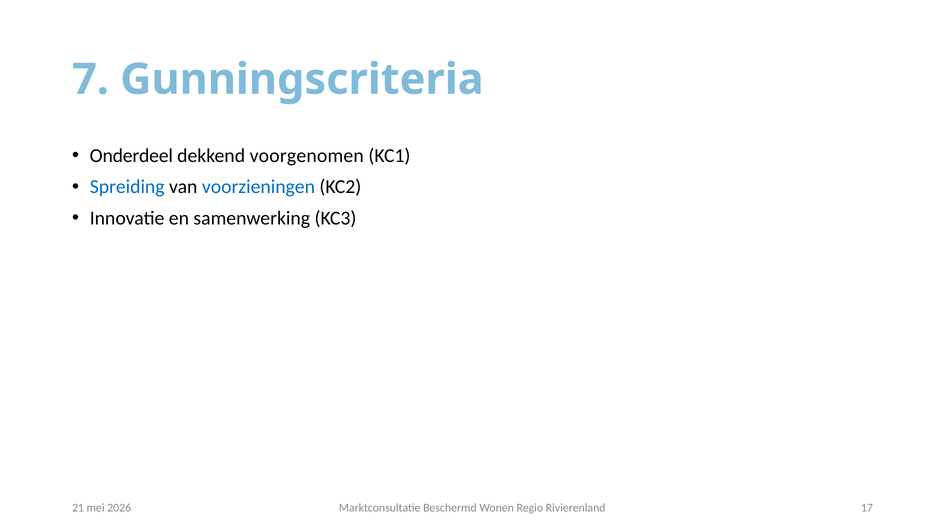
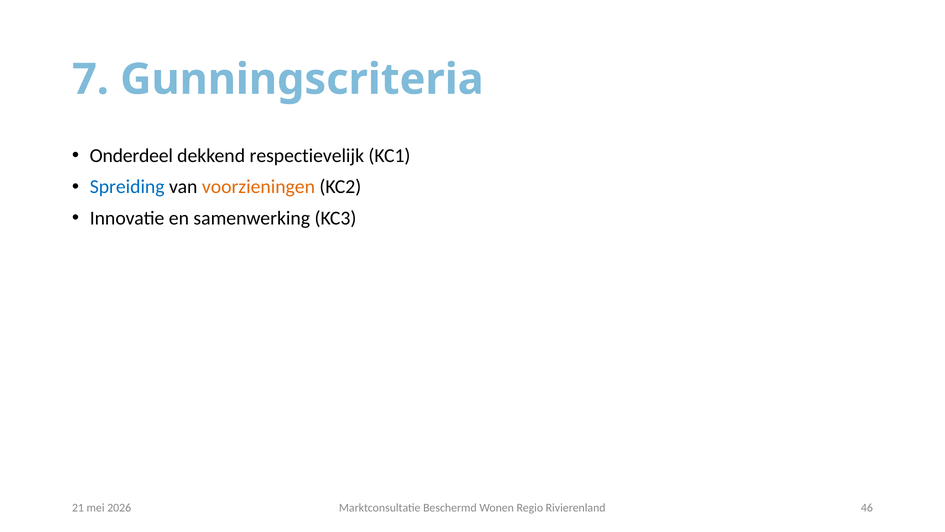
voorgenomen: voorgenomen -> respectievelijk
voorzieningen colour: blue -> orange
17: 17 -> 46
